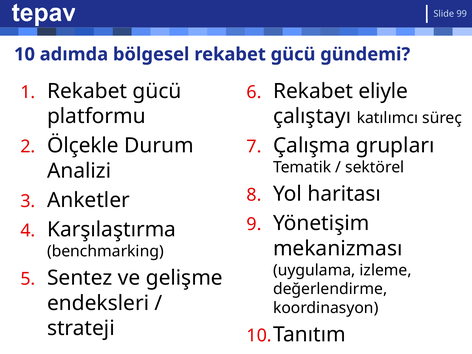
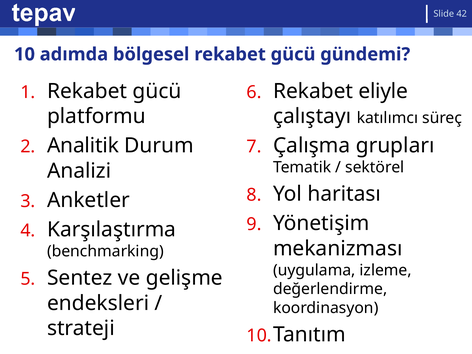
99: 99 -> 42
Ölçekle: Ölçekle -> Analitik
